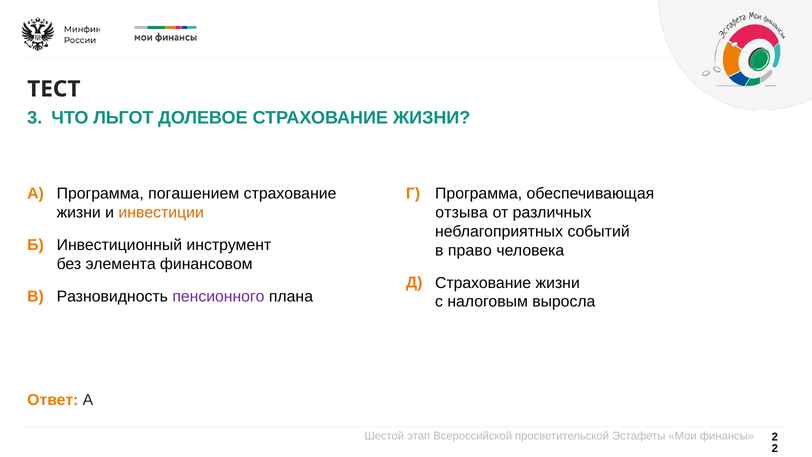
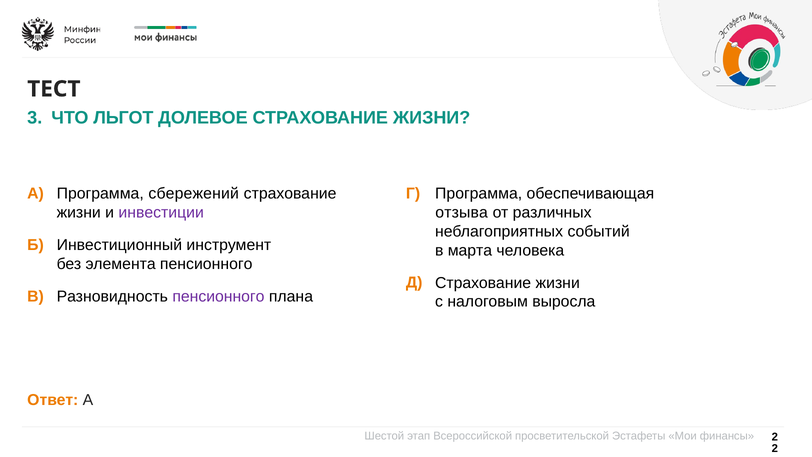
погашением: погашением -> сбережений
инвестиции colour: orange -> purple
право: право -> марта
элемента финансовом: финансовом -> пенсионного
